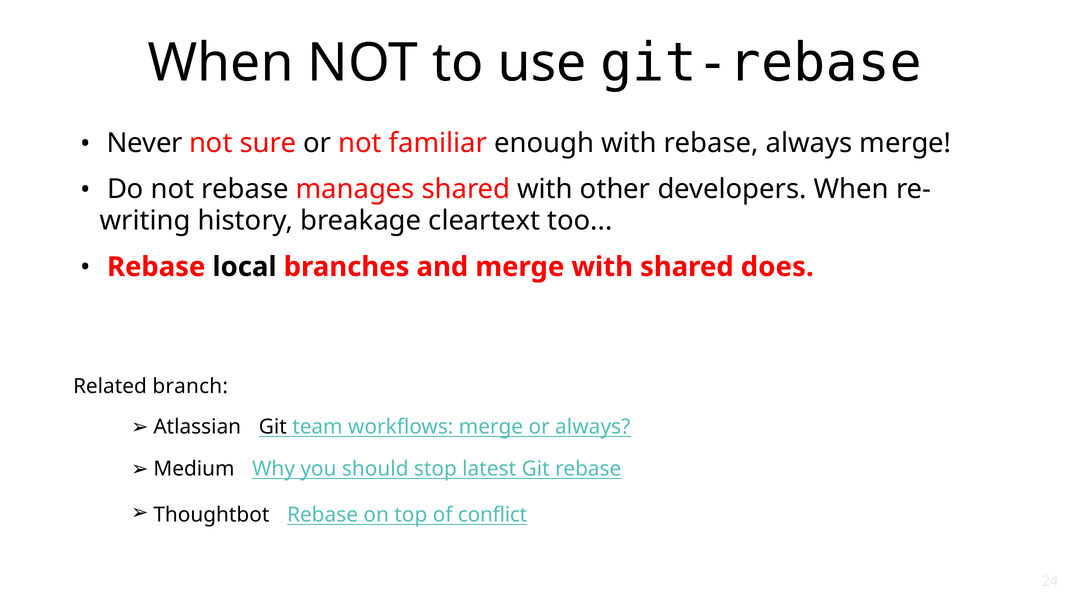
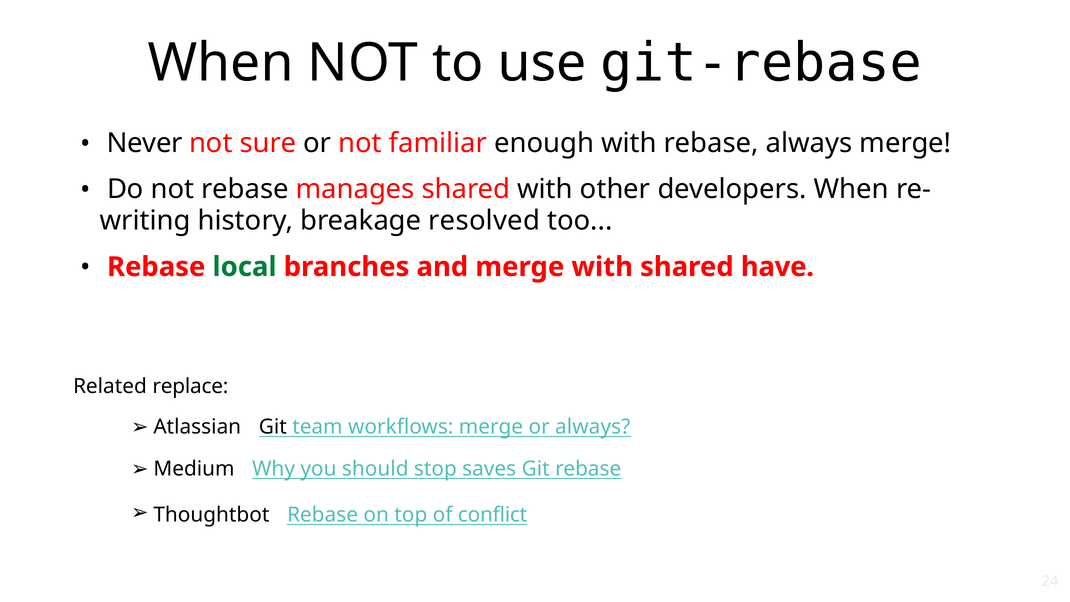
cleartext: cleartext -> resolved
local colour: black -> green
does: does -> have
branch: branch -> replace
latest: latest -> saves
